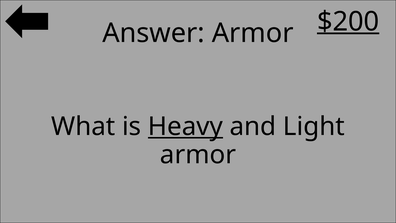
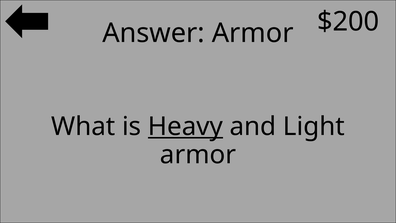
$200 underline: present -> none
